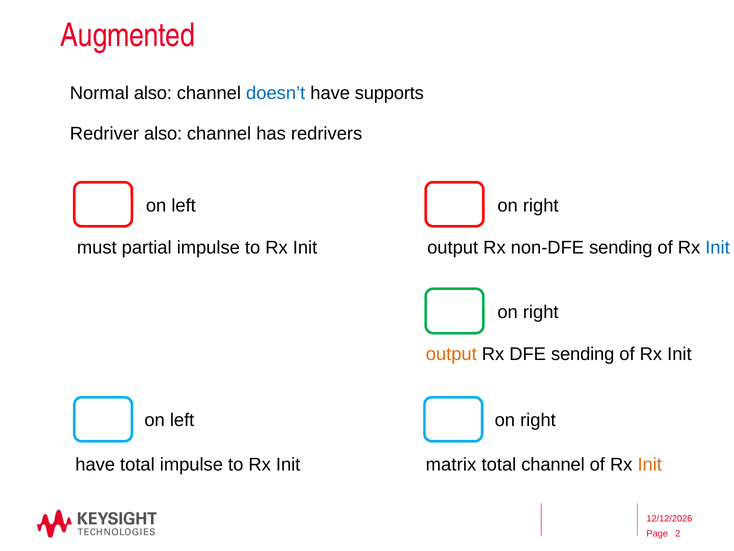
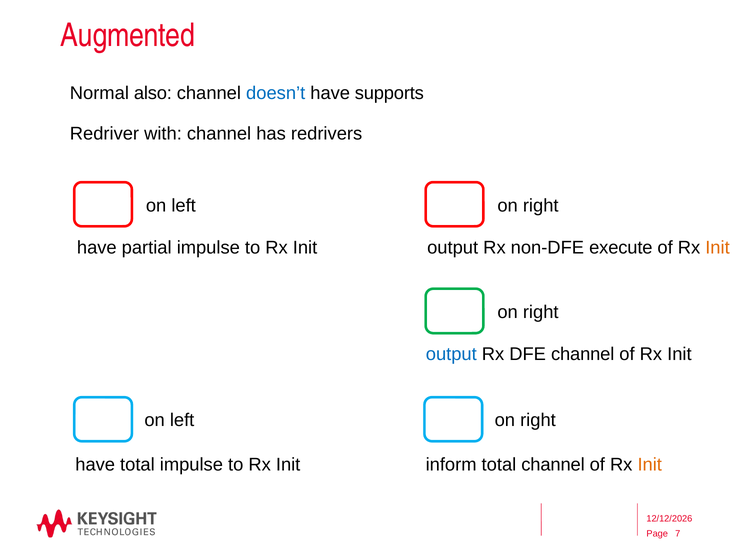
Redriver also: also -> with
must at (97, 247): must -> have
non-DFE sending: sending -> execute
Init at (718, 247) colour: blue -> orange
output at (451, 354) colour: orange -> blue
DFE sending: sending -> channel
matrix: matrix -> inform
2: 2 -> 7
